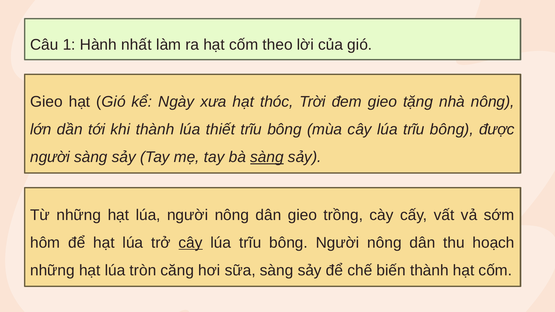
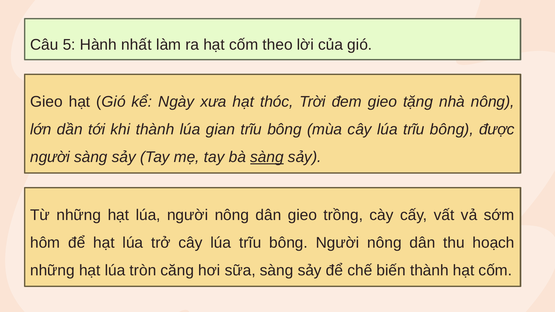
1: 1 -> 5
thiết: thiết -> gian
cây at (191, 243) underline: present -> none
